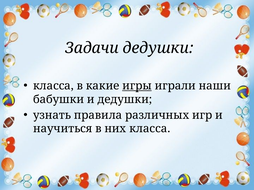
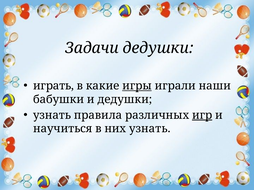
класса at (53, 86): класса -> играть
игр underline: none -> present
них класса: класса -> узнать
